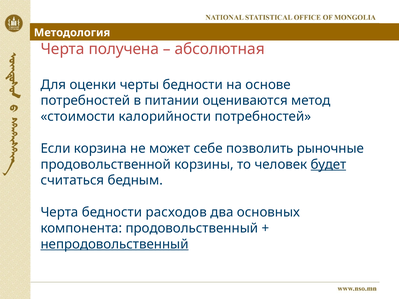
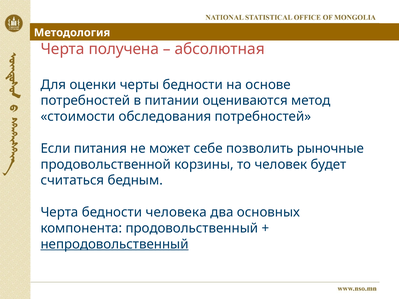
калорийности: калорийности -> обследования
корзина: корзина -> питания
будет underline: present -> none
расходов: расходов -> человека
